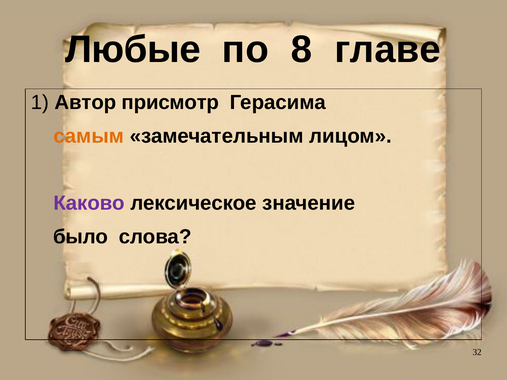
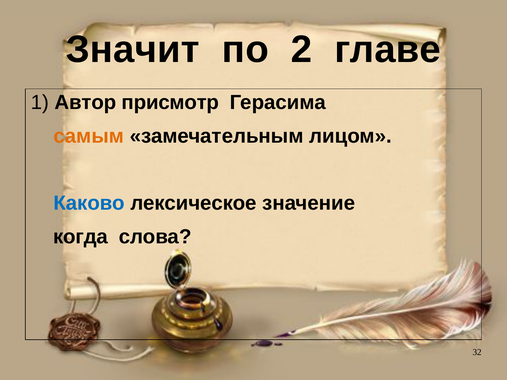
Любые: Любые -> Значит
8: 8 -> 2
Каково colour: purple -> blue
было: было -> когда
